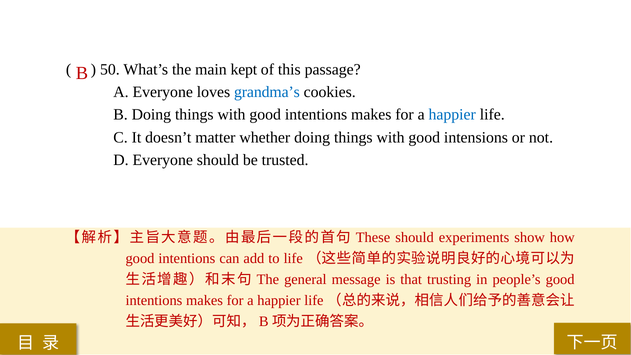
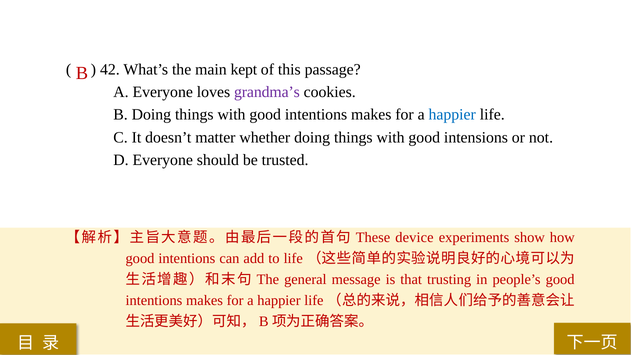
50: 50 -> 42
grandma’s colour: blue -> purple
should at (415, 237): should -> device
